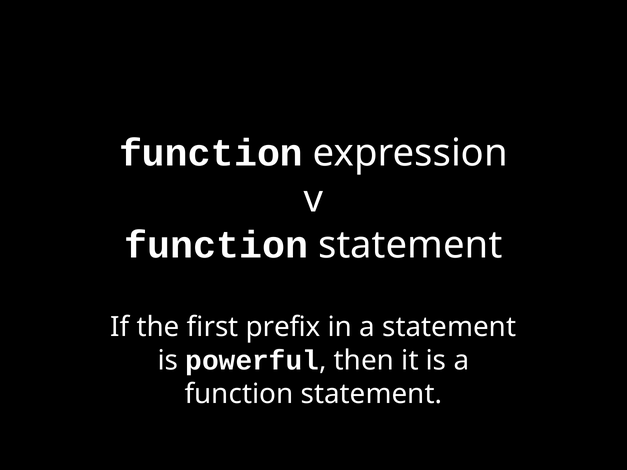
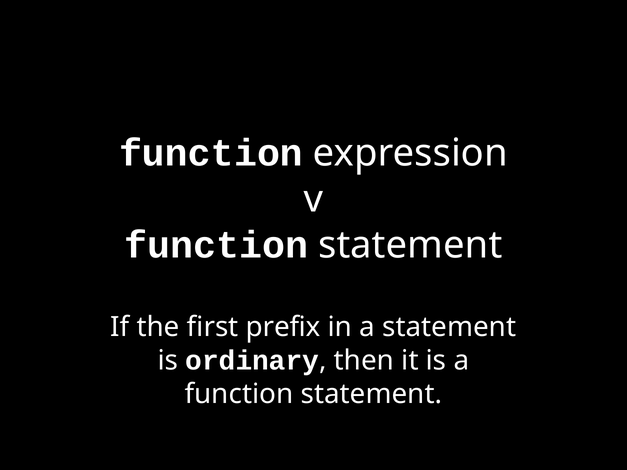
powerful: powerful -> ordinary
